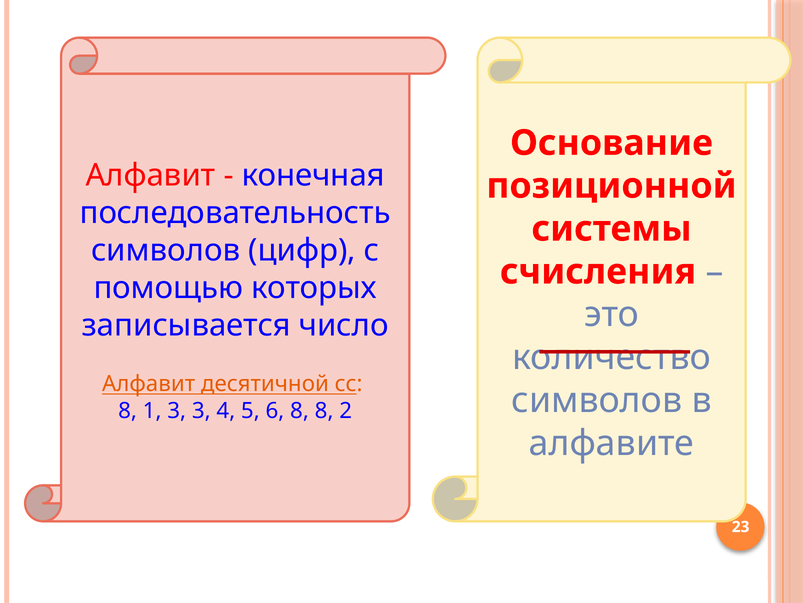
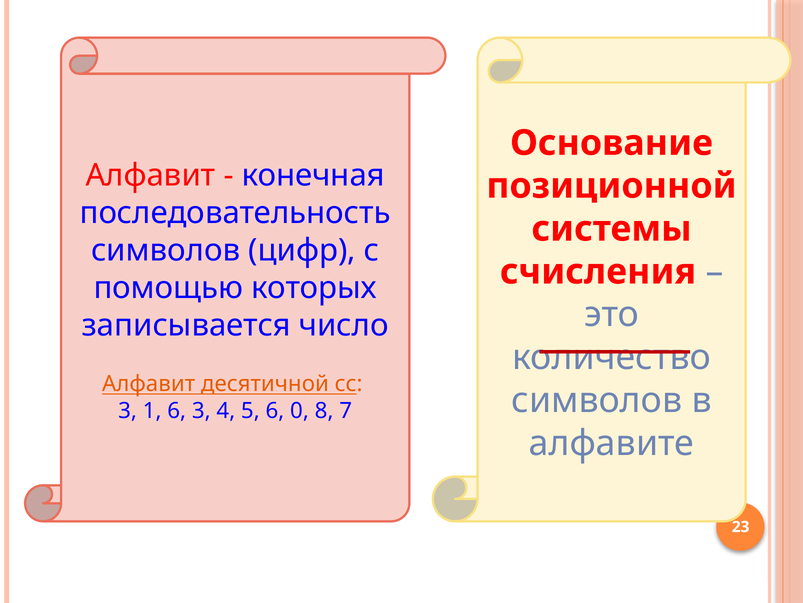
8 at (128, 410): 8 -> 3
1 3: 3 -> 6
6 8: 8 -> 0
2: 2 -> 7
